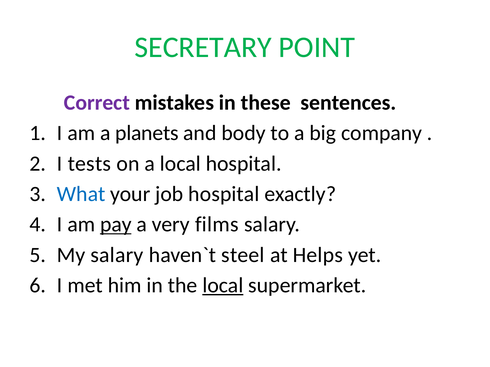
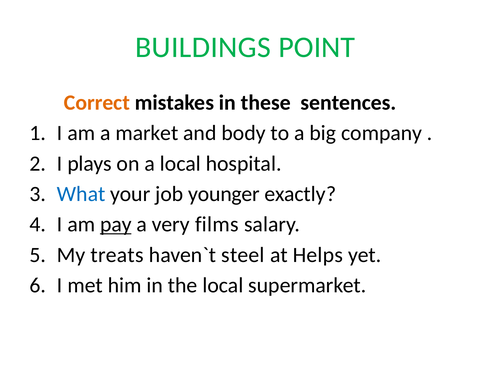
SECRETARY: SECRETARY -> BUILDINGS
Correct colour: purple -> orange
planets: planets -> market
tests: tests -> plays
job hospital: hospital -> younger
My salary: salary -> treats
local at (223, 286) underline: present -> none
